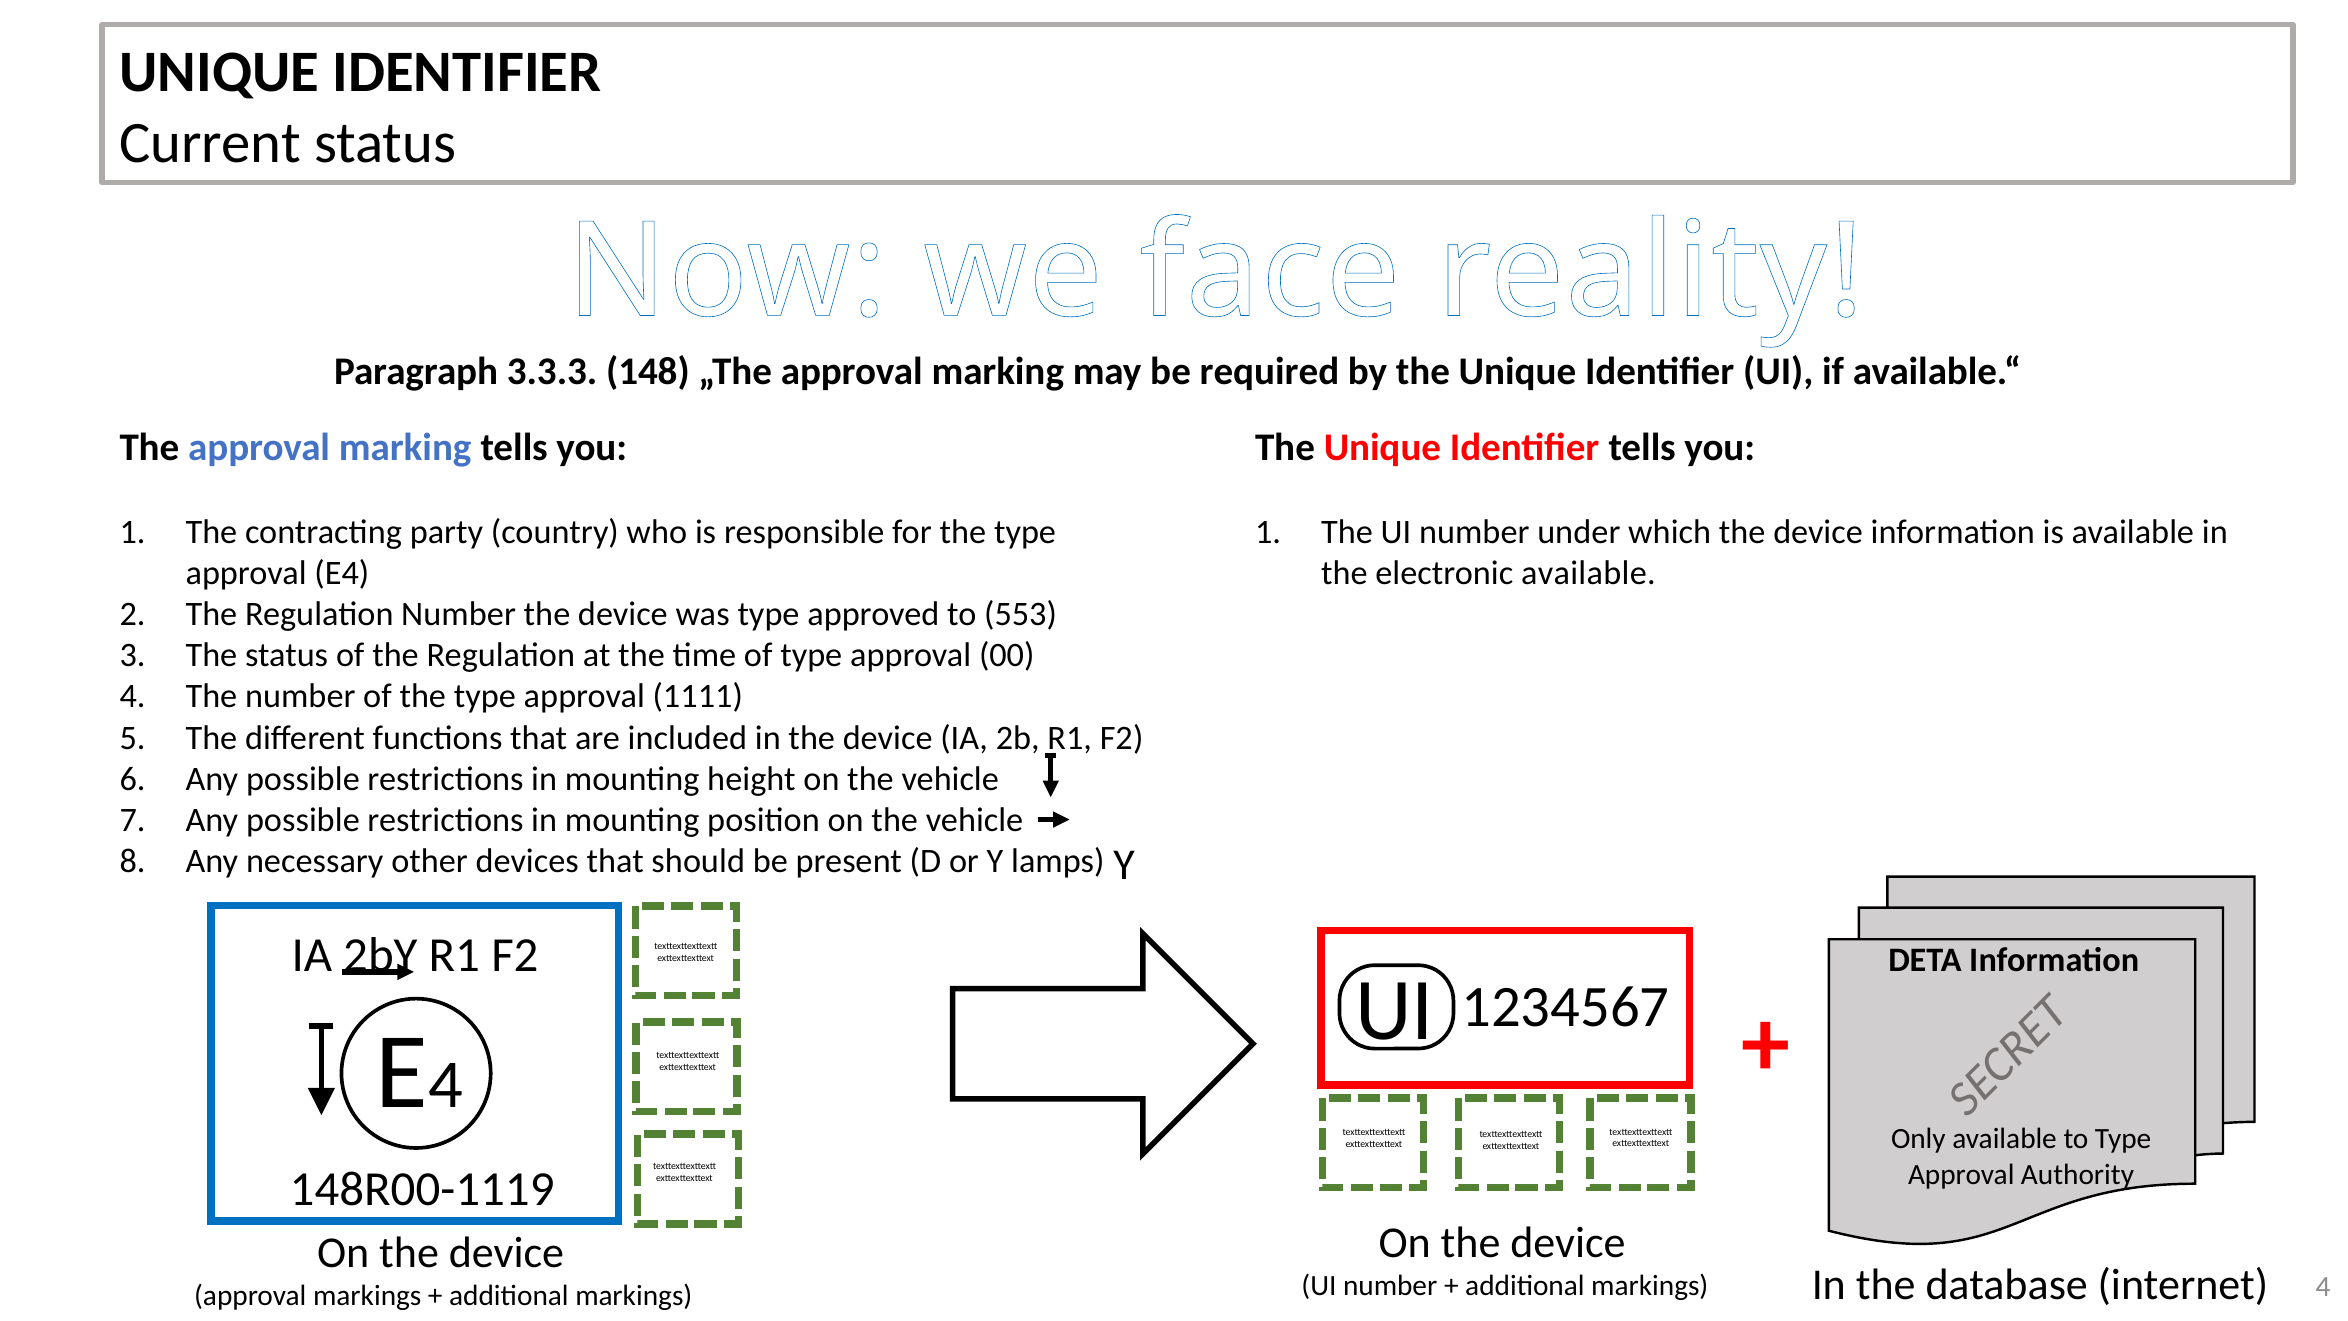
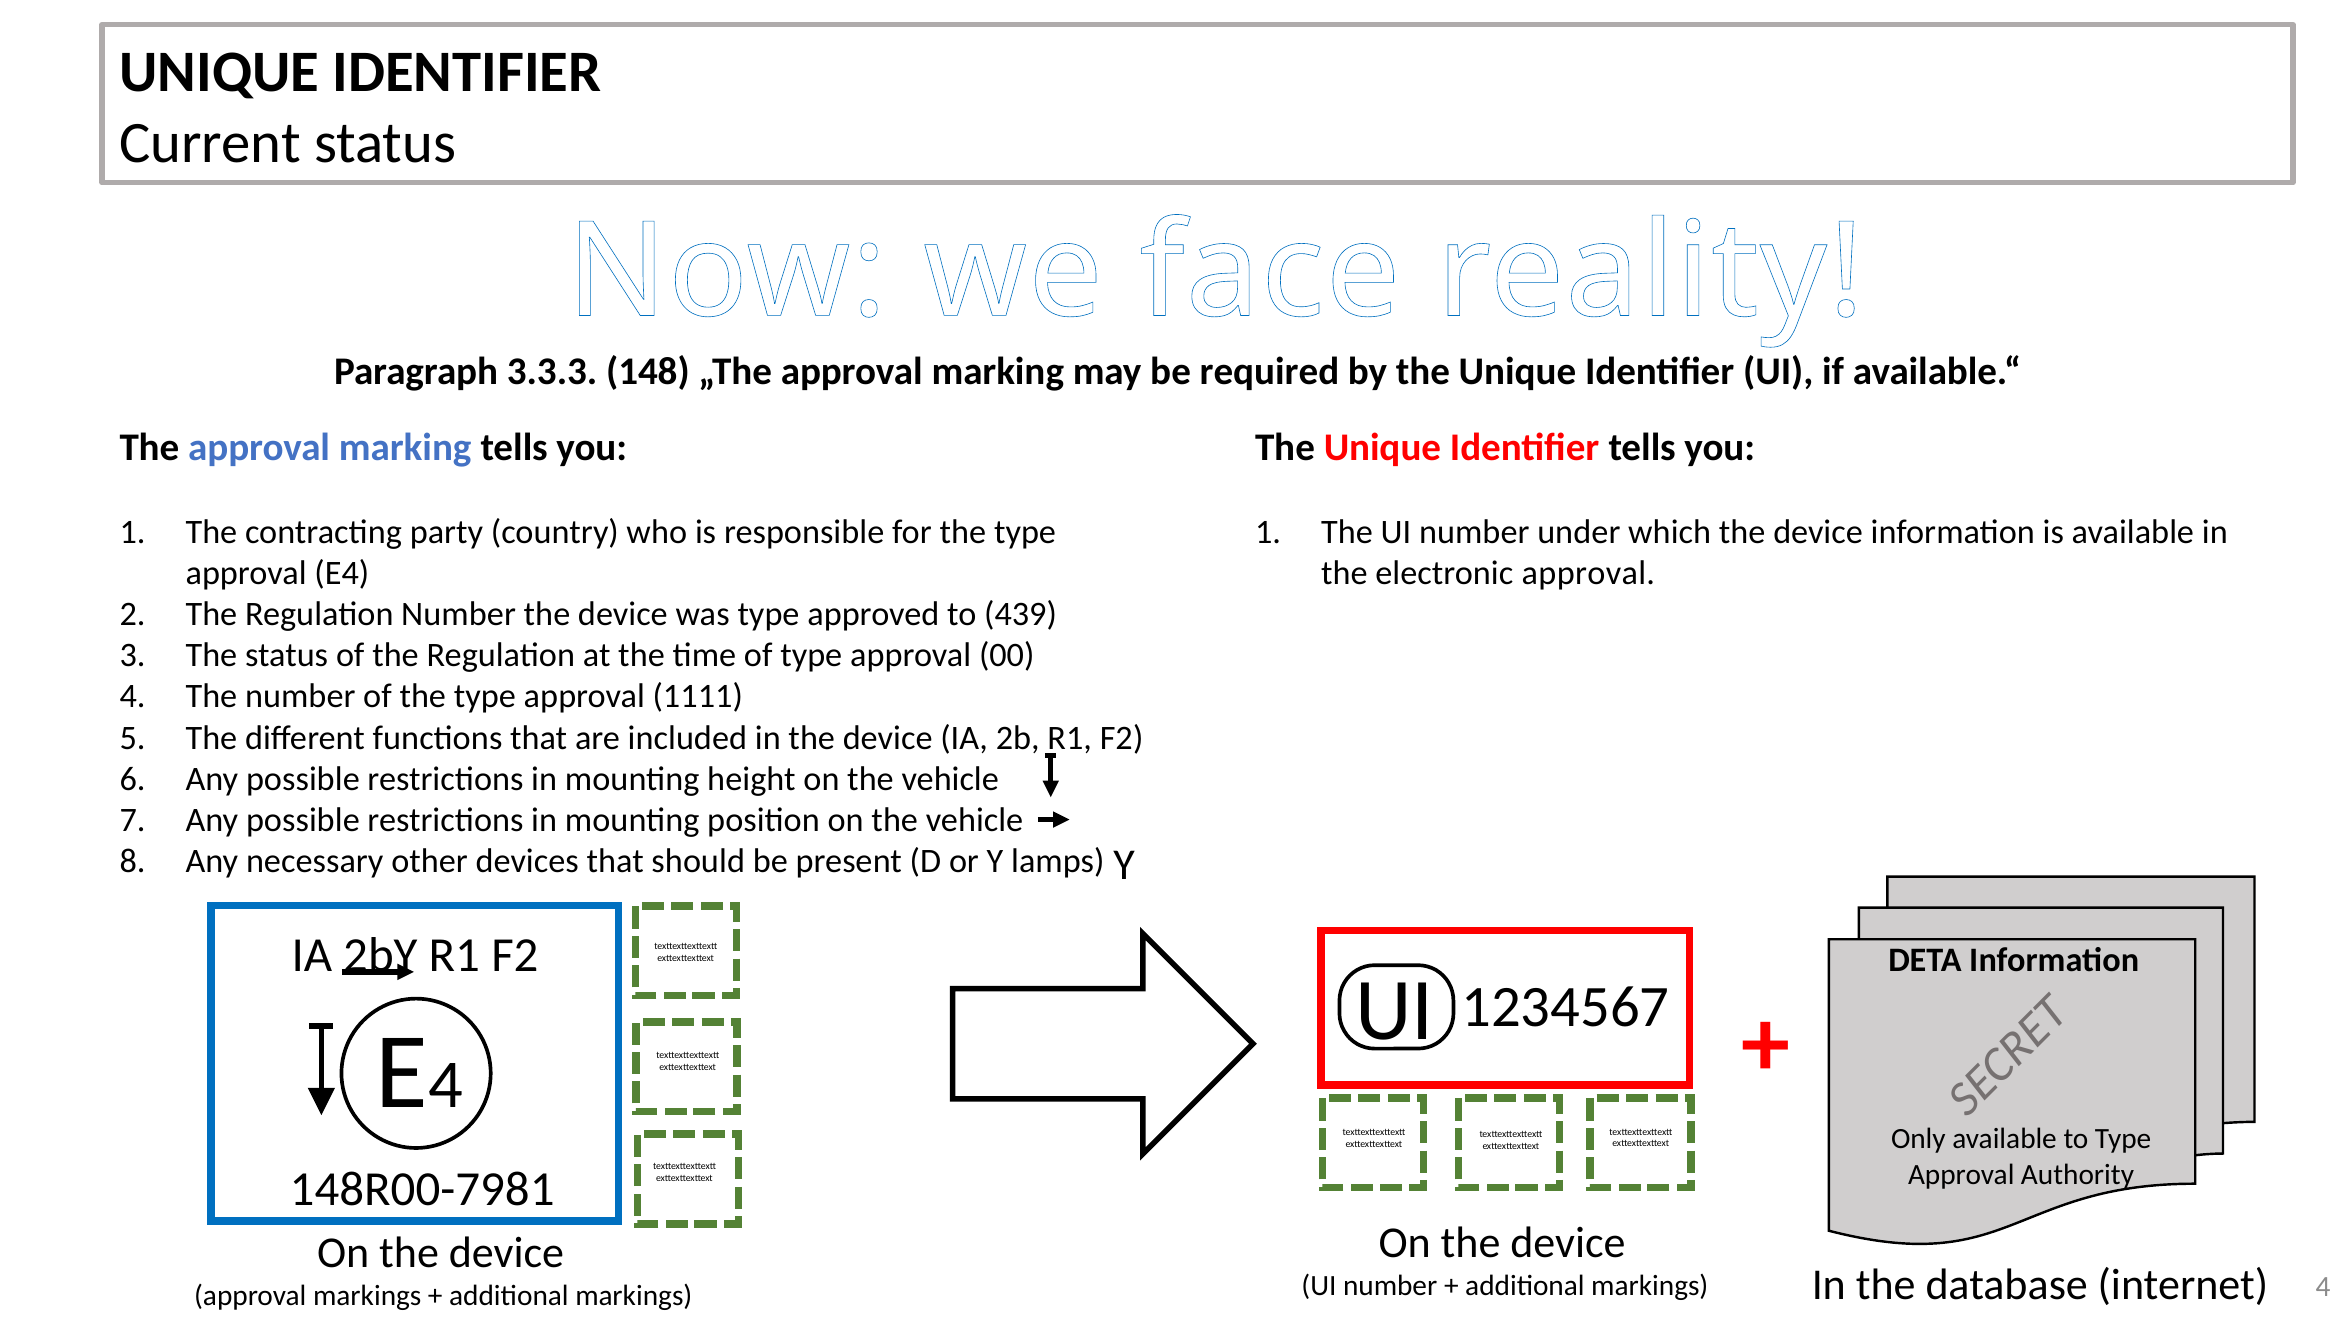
electronic available: available -> approval
553: 553 -> 439
148R00-1119: 148R00-1119 -> 148R00-7981
